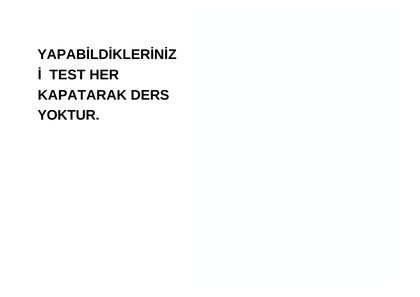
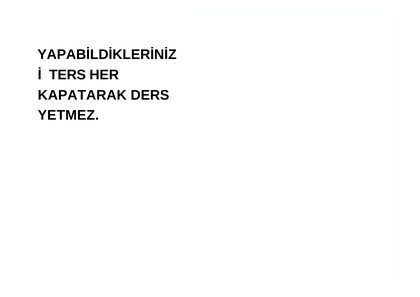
TEST: TEST -> TERS
YOKTUR: YOKTUR -> YETMEZ
